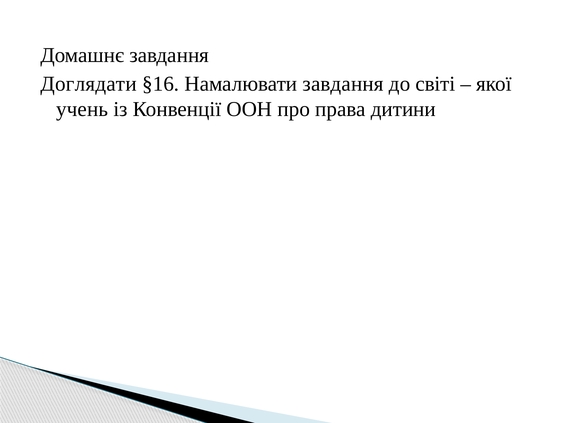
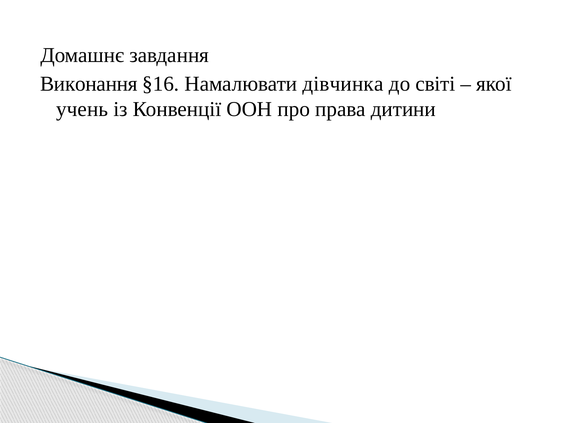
Доглядати: Доглядати -> Виконання
Намалювати завдання: завдання -> дівчинка
